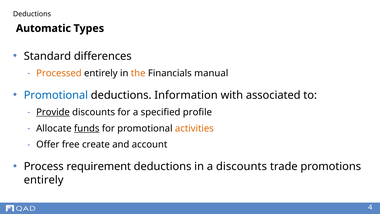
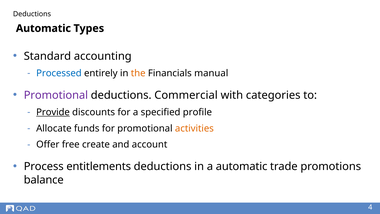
differences: differences -> accounting
Processed colour: orange -> blue
Promotional at (56, 95) colour: blue -> purple
Information: Information -> Commercial
associated: associated -> categories
funds underline: present -> none
requirement: requirement -> entitlements
a discounts: discounts -> automatic
entirely at (44, 180): entirely -> balance
